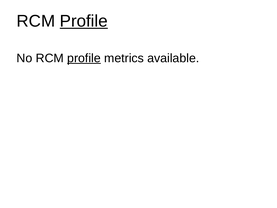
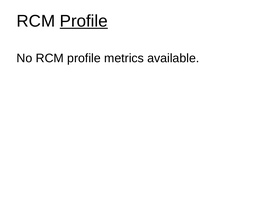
profile at (84, 58) underline: present -> none
